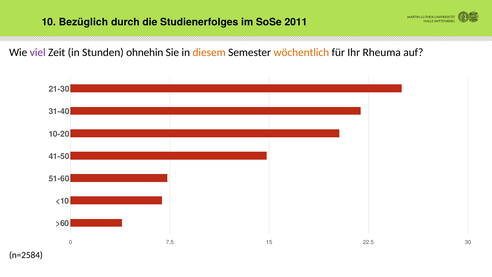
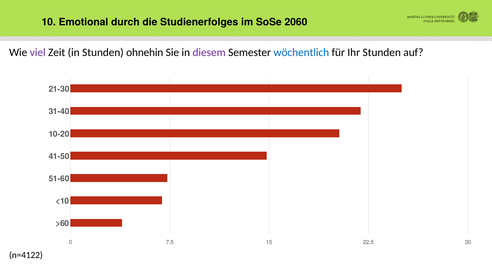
Bezüglich: Bezüglich -> Emotional
2011: 2011 -> 2060
diesem colour: orange -> purple
wöchentlich colour: orange -> blue
Ihr Rheuma: Rheuma -> Stunden
n=2584: n=2584 -> n=4122
